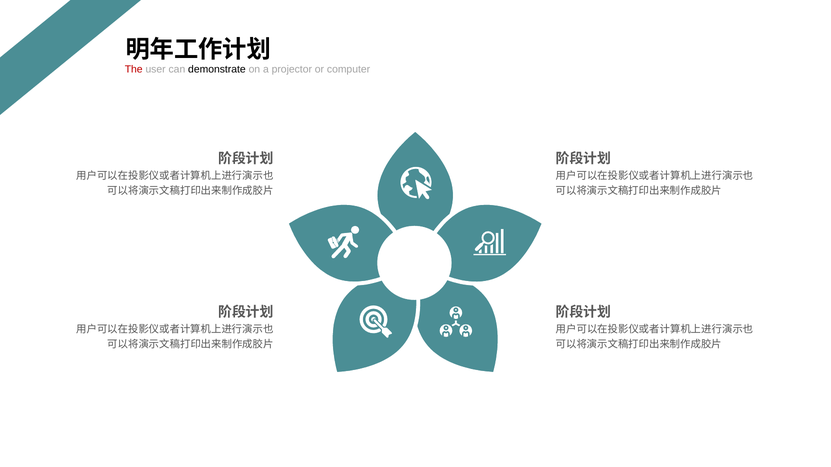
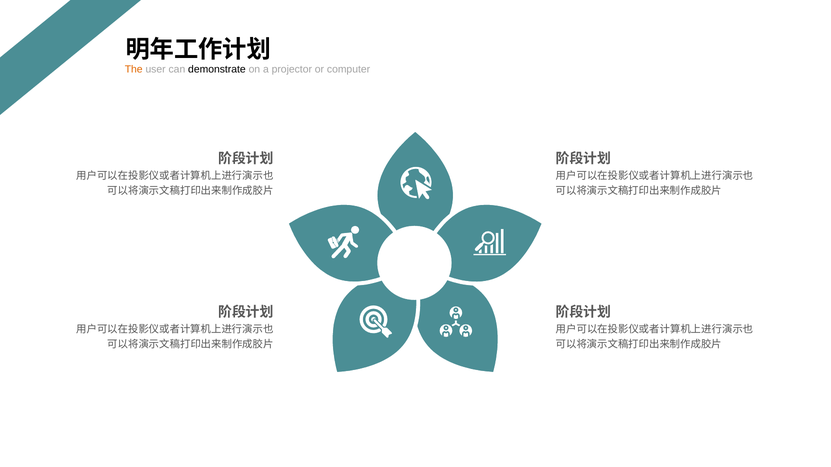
The colour: red -> orange
